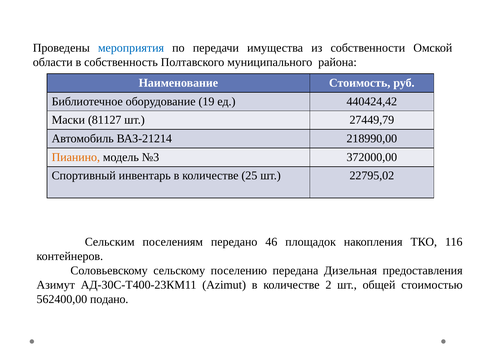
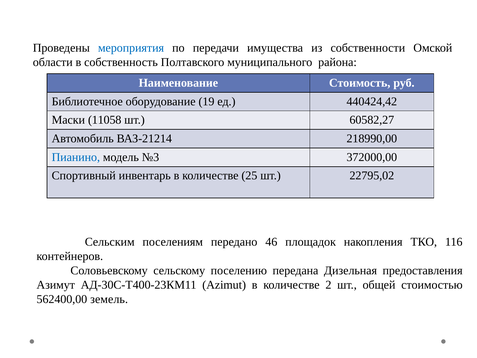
81127: 81127 -> 11058
27449,79: 27449,79 -> 60582,27
Пианино colour: orange -> blue
подано: подано -> земель
